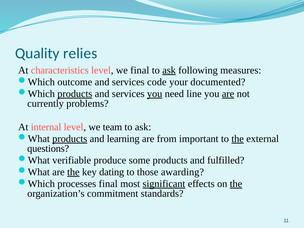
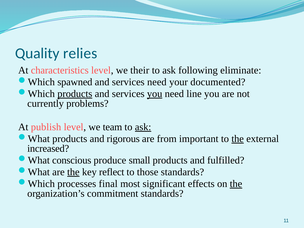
we final: final -> their
ask at (169, 70) underline: present -> none
measures: measures -> eliminate
outcome: outcome -> spawned
services code: code -> need
are at (228, 94) underline: present -> none
internal: internal -> publish
ask at (143, 127) underline: none -> present
products at (70, 139) underline: present -> none
learning: learning -> rigorous
questions: questions -> increased
verifiable: verifiable -> conscious
some: some -> small
dating: dating -> reflect
those awarding: awarding -> standards
significant underline: present -> none
